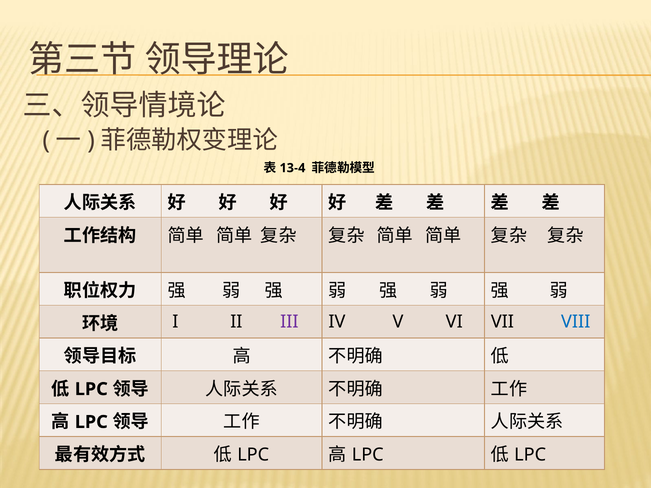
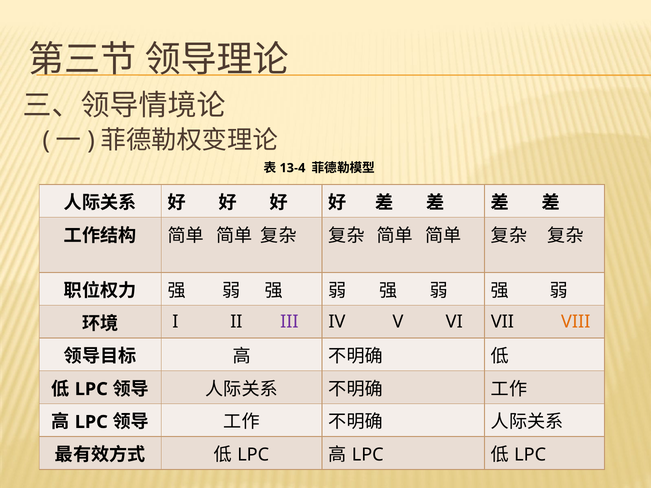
VIII colour: blue -> orange
